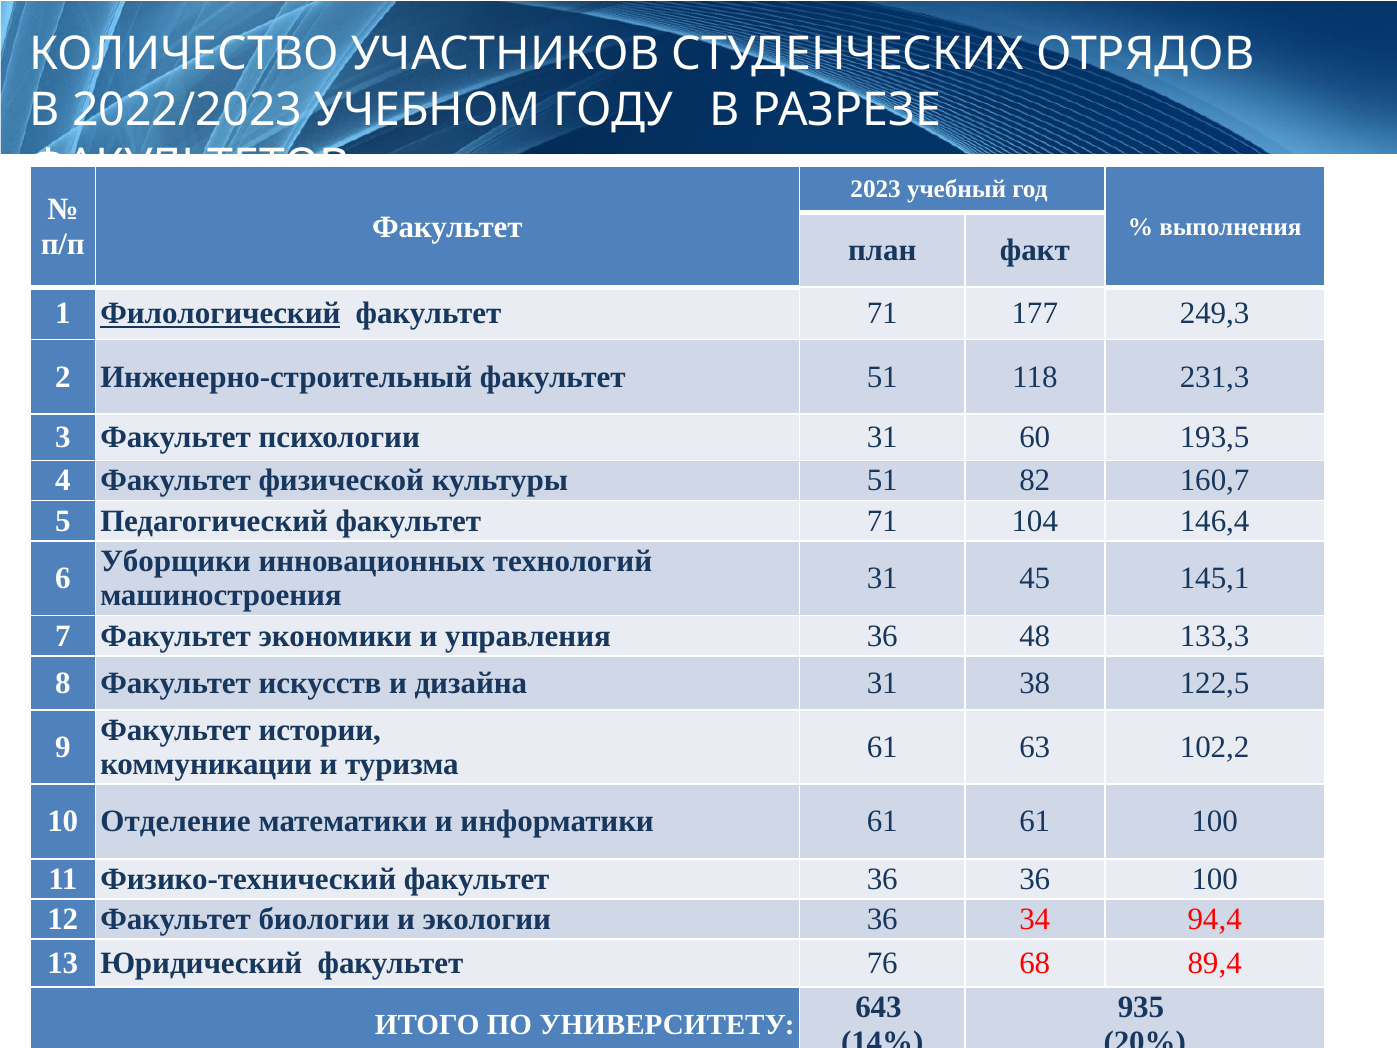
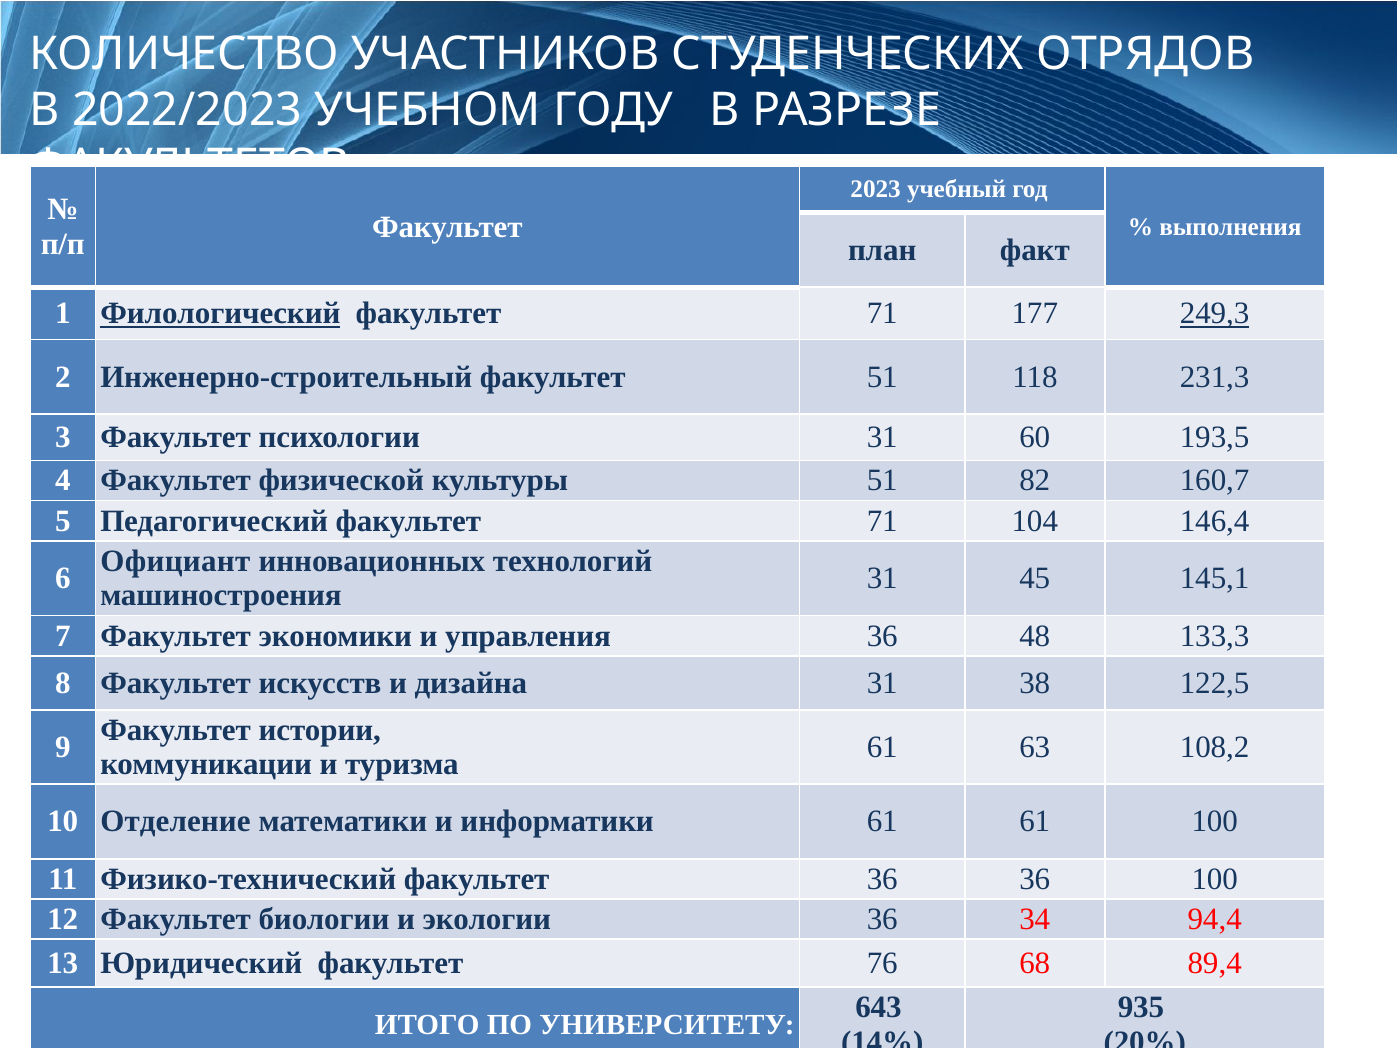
249,3 underline: none -> present
Уборщики: Уборщики -> Официант
102,2: 102,2 -> 108,2
